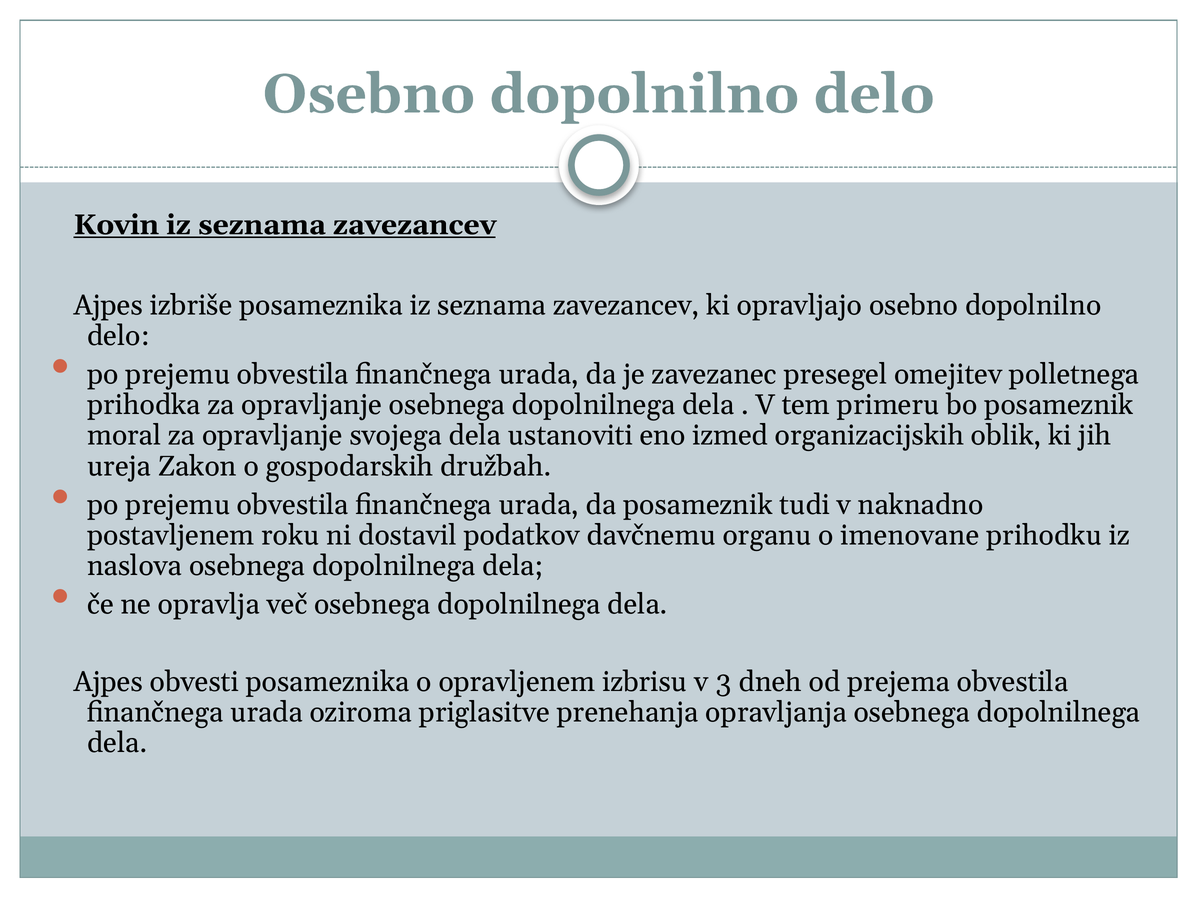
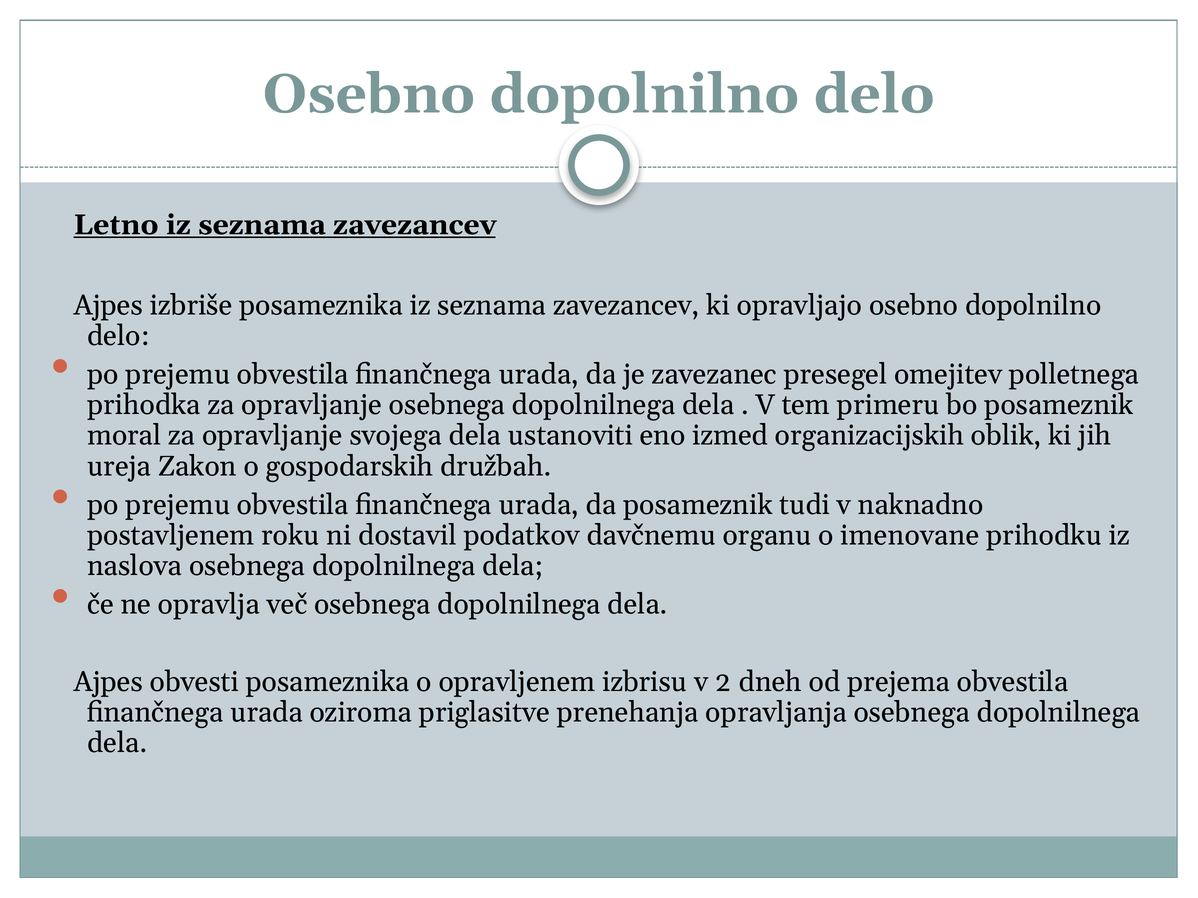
Kovin: Kovin -> Letno
3: 3 -> 2
